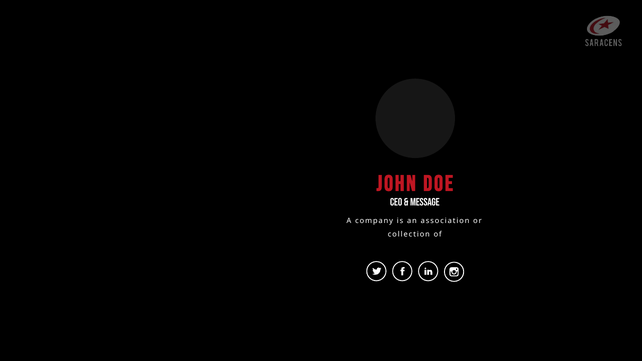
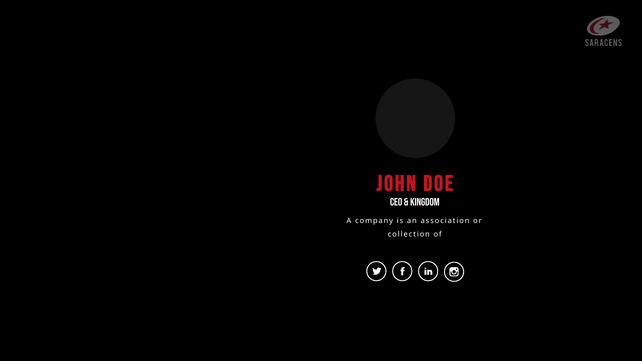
MESSAGE: MESSAGE -> KINGDOM
